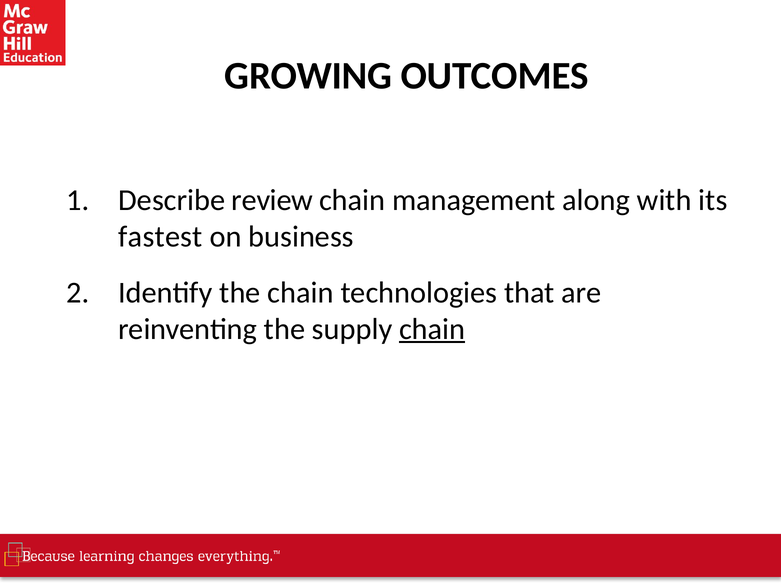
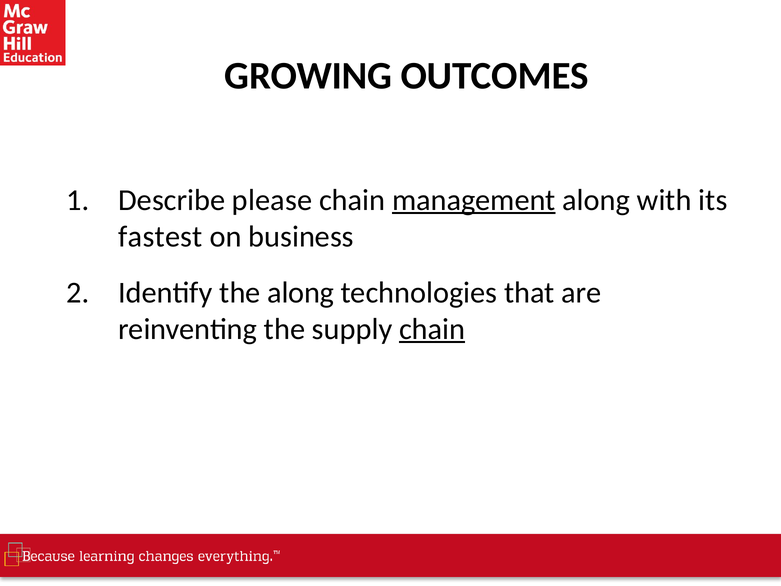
review: review -> please
management underline: none -> present
the chain: chain -> along
